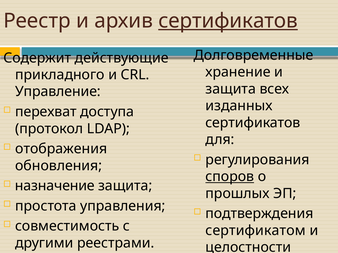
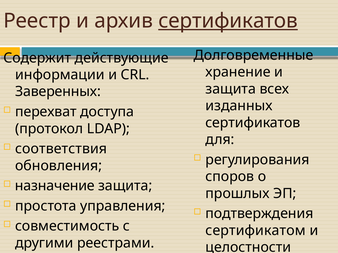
прикладного: прикладного -> информации
Управление: Управление -> Заверенных
отображения: отображения -> соответствия
споров underline: present -> none
